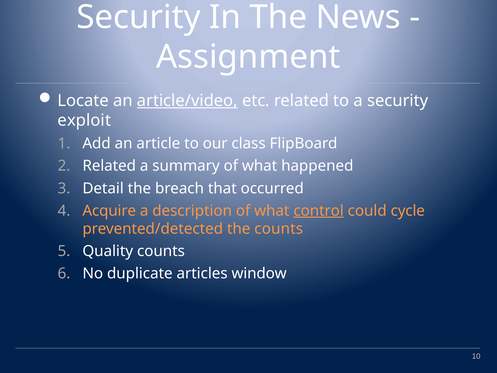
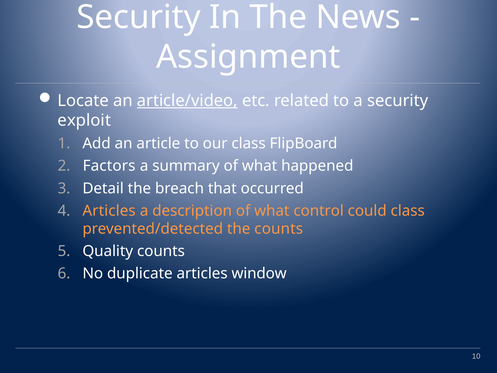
Related at (109, 166): Related -> Factors
Acquire at (109, 211): Acquire -> Articles
control underline: present -> none
could cycle: cycle -> class
